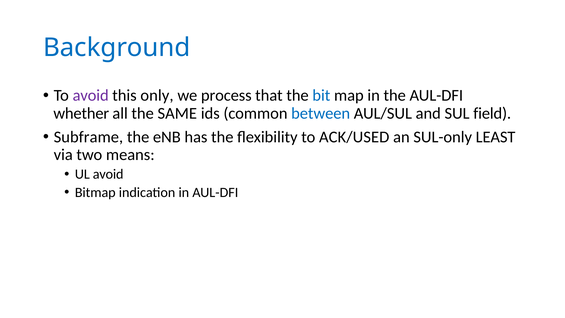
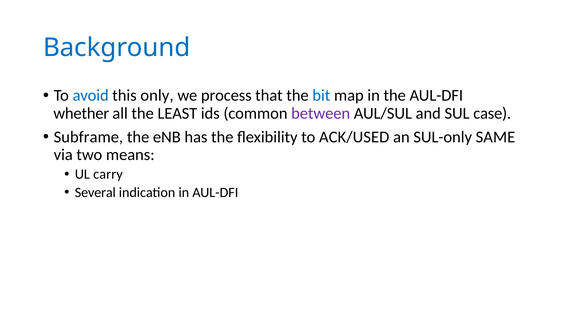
avoid at (91, 95) colour: purple -> blue
SAME: SAME -> LEAST
between colour: blue -> purple
field: field -> case
LEAST: LEAST -> SAME
UL avoid: avoid -> carry
Bitmap: Bitmap -> Several
